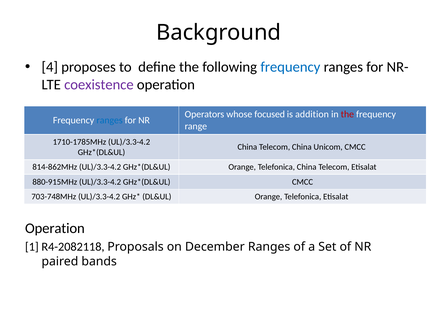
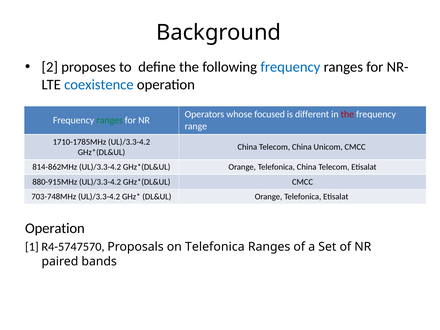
4: 4 -> 2
coexistence colour: purple -> blue
addition: addition -> different
ranges at (110, 120) colour: blue -> green
R4-2082118: R4-2082118 -> R4-5747570
on December: December -> Telefonica
